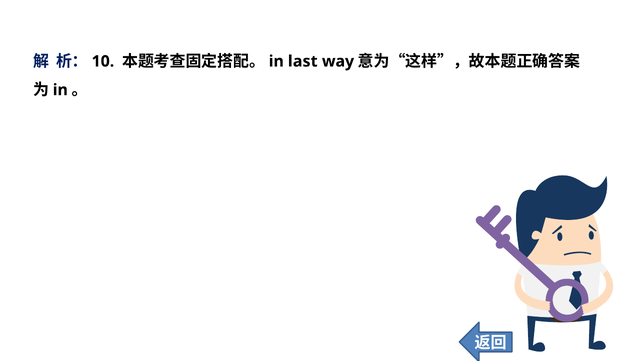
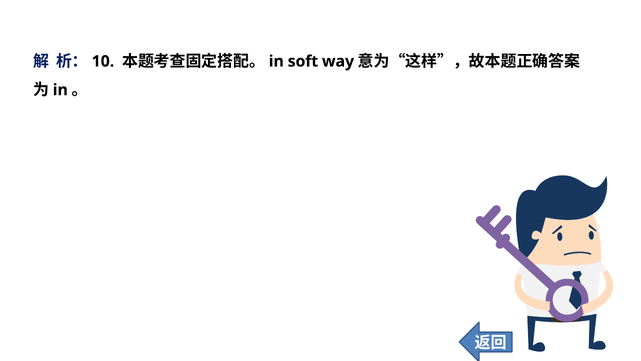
last: last -> soft
